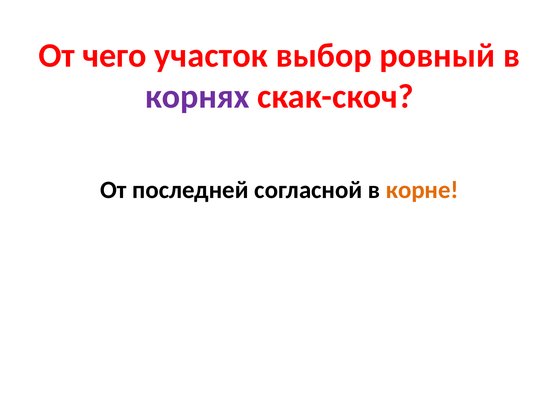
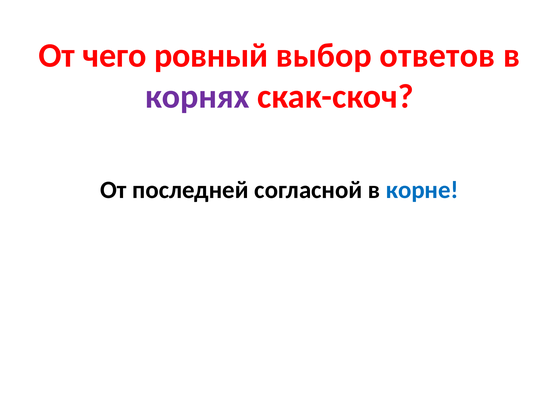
участок: участок -> ровный
ровный: ровный -> ответов
корне colour: orange -> blue
